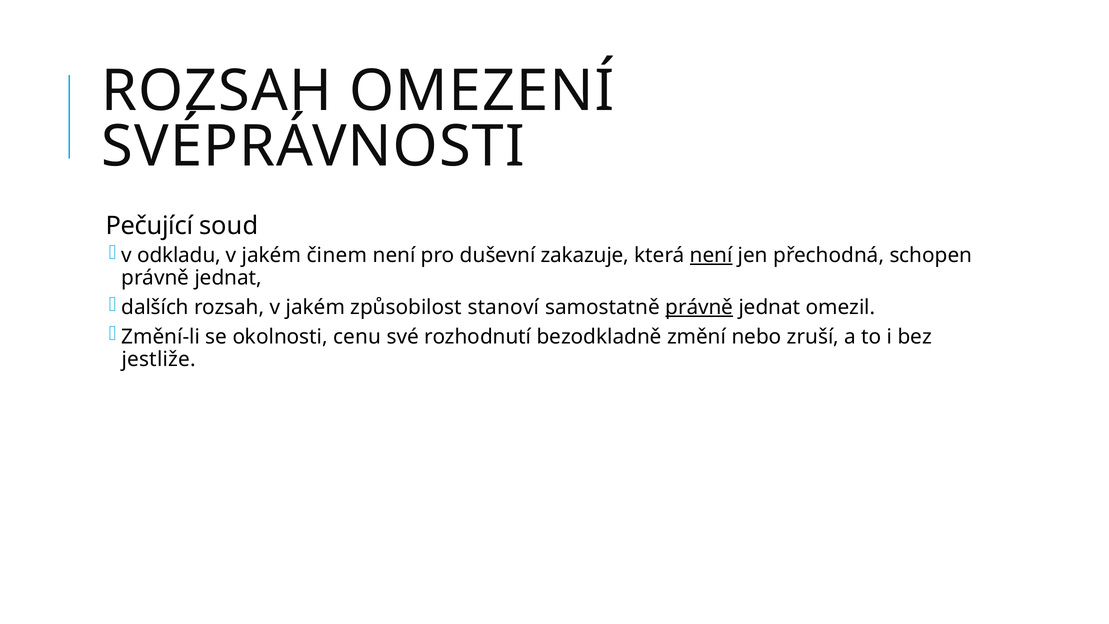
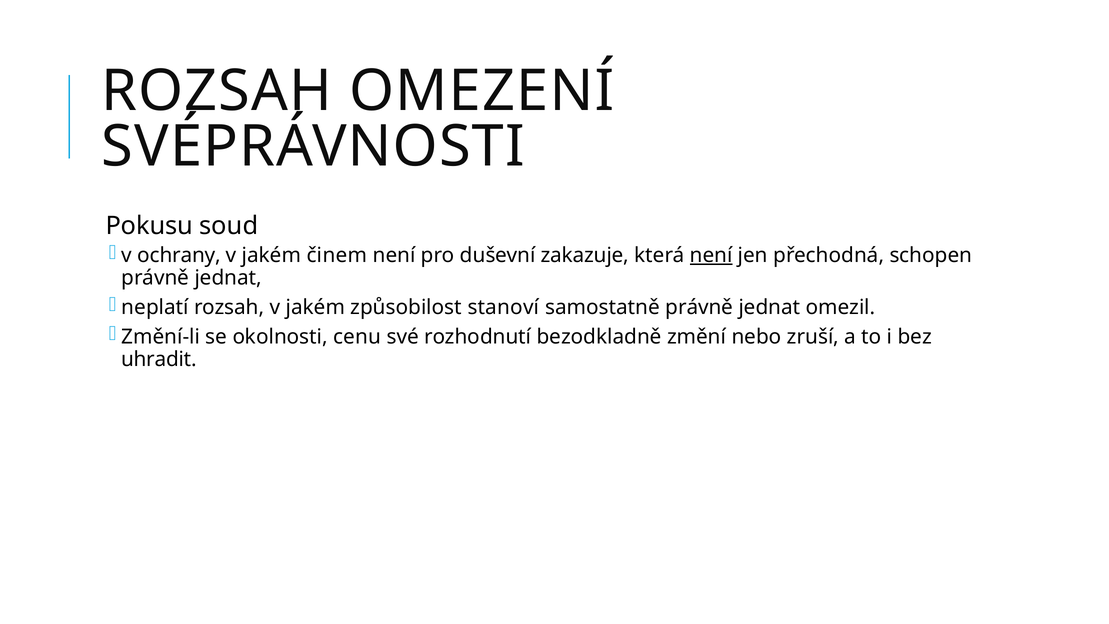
Pečující: Pečující -> Pokusu
odkladu: odkladu -> ochrany
dalších: dalších -> neplatí
právně at (699, 307) underline: present -> none
jestliže: jestliže -> uhradit
